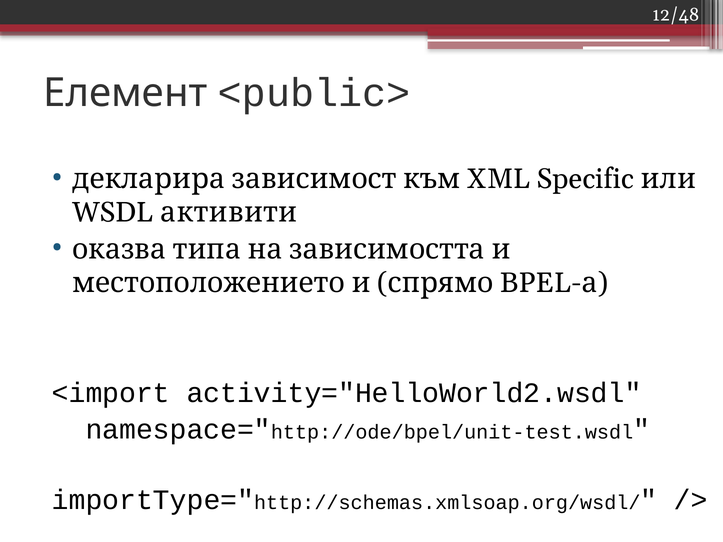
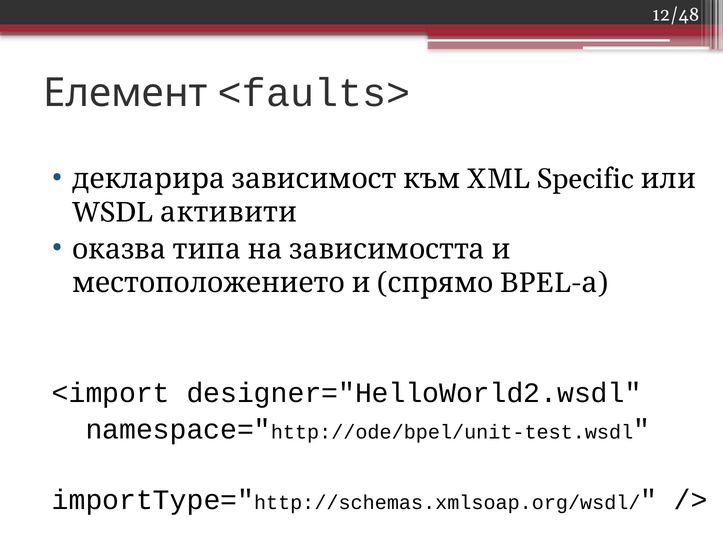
<public>: <public> -> <faults>
activity="HelloWorld2.wsdl: activity="HelloWorld2.wsdl -> designer="HelloWorld2.wsdl
